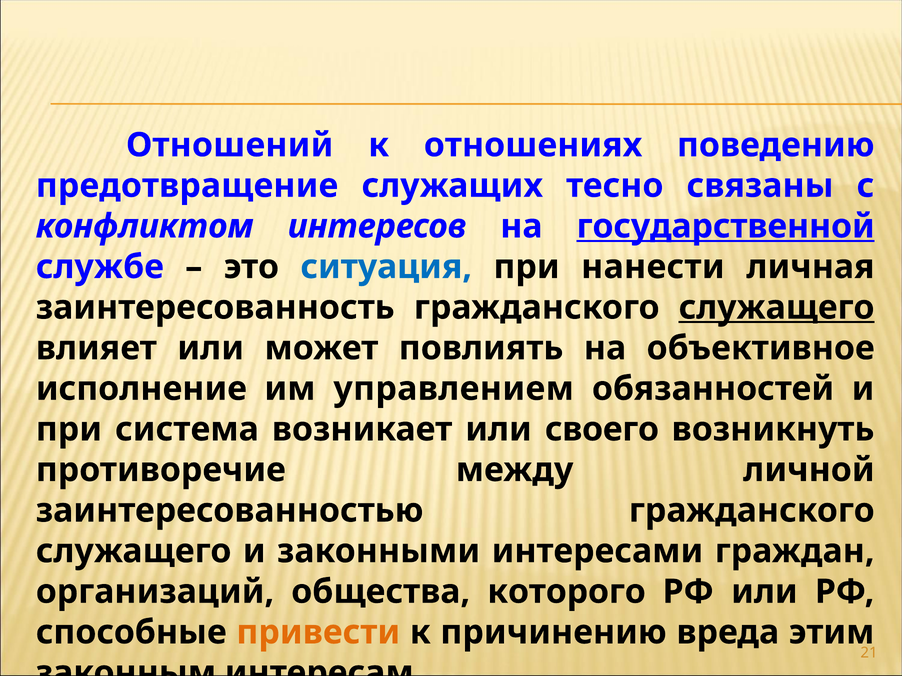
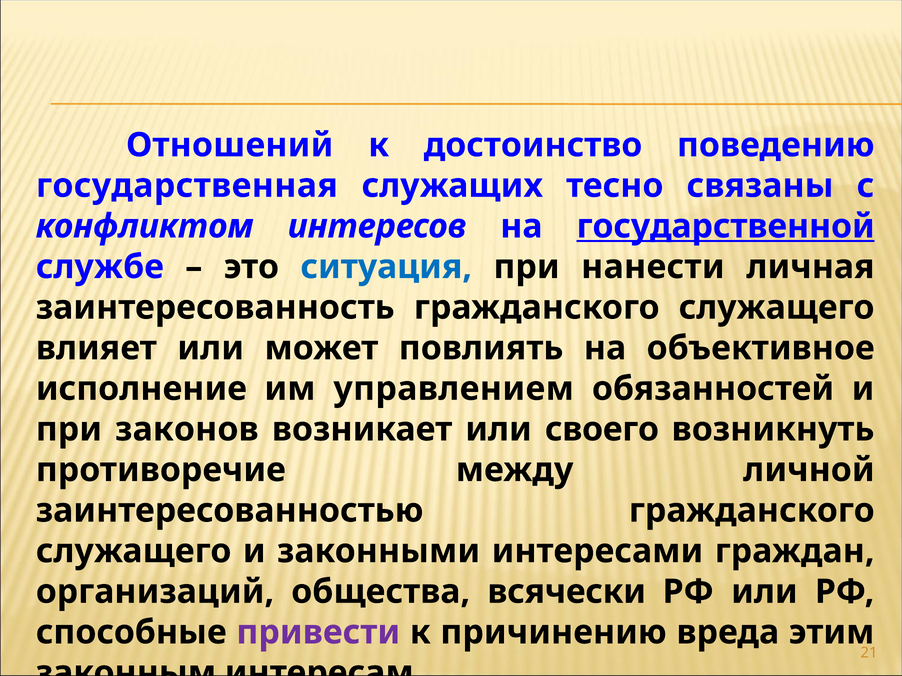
отношениях: отношениях -> достоинство
предотвращение: предотвращение -> государственная
служащего at (777, 308) underline: present -> none
система: система -> законов
которого: которого -> всячески
привести colour: orange -> purple
